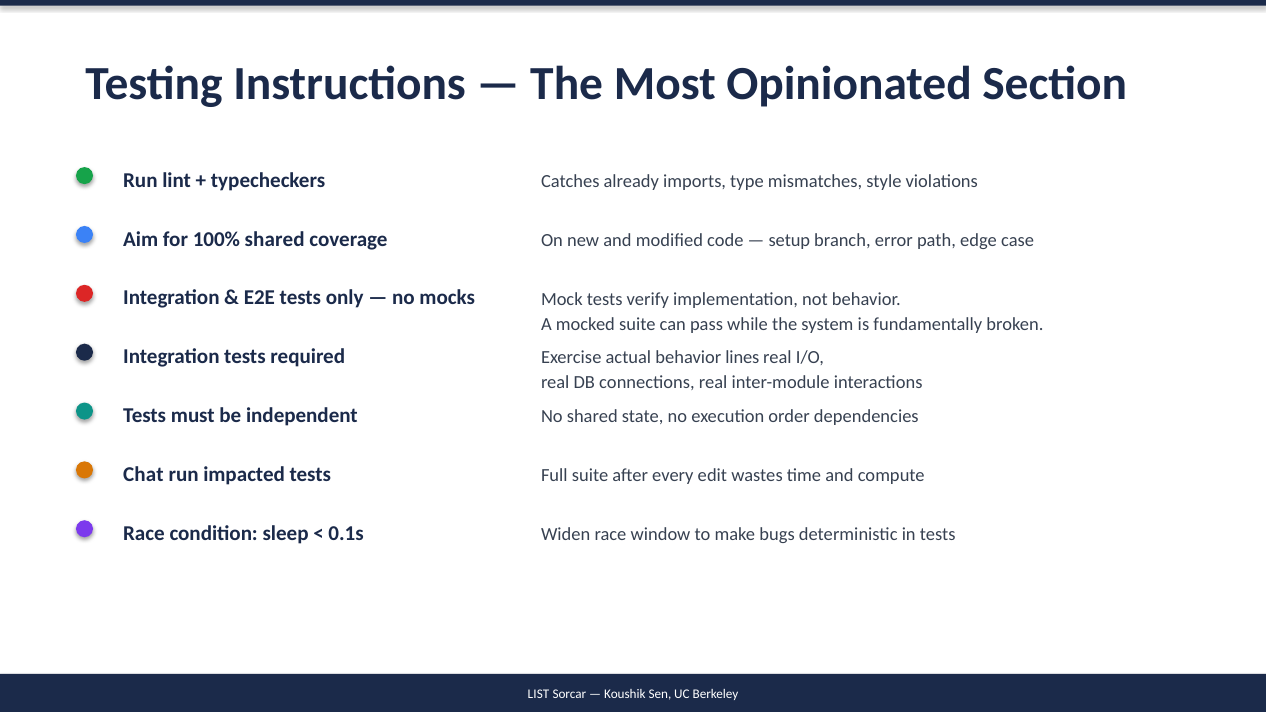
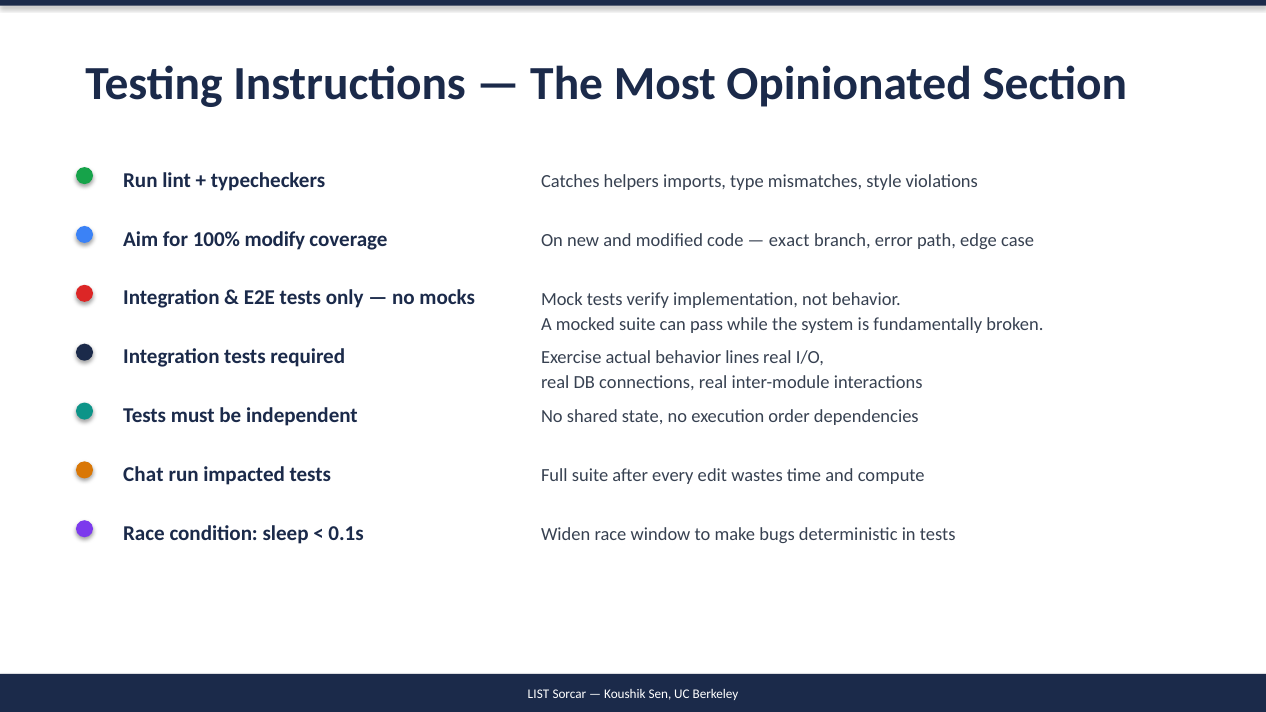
already: already -> helpers
100% shared: shared -> modify
setup: setup -> exact
